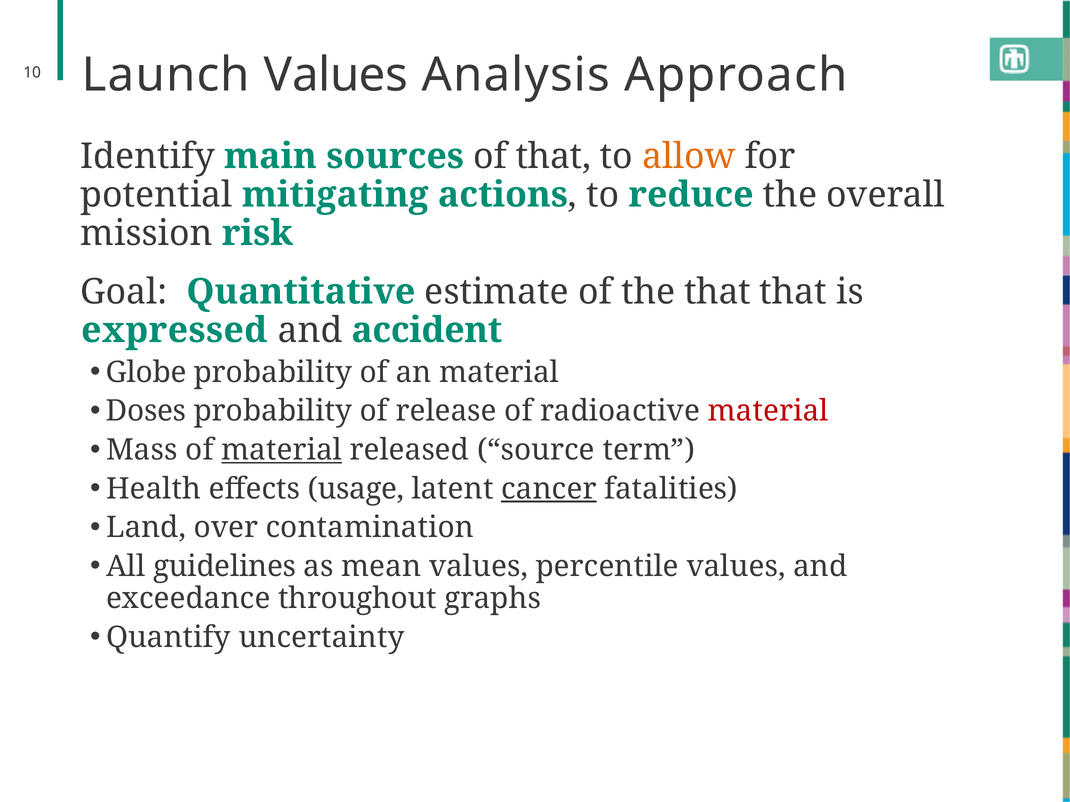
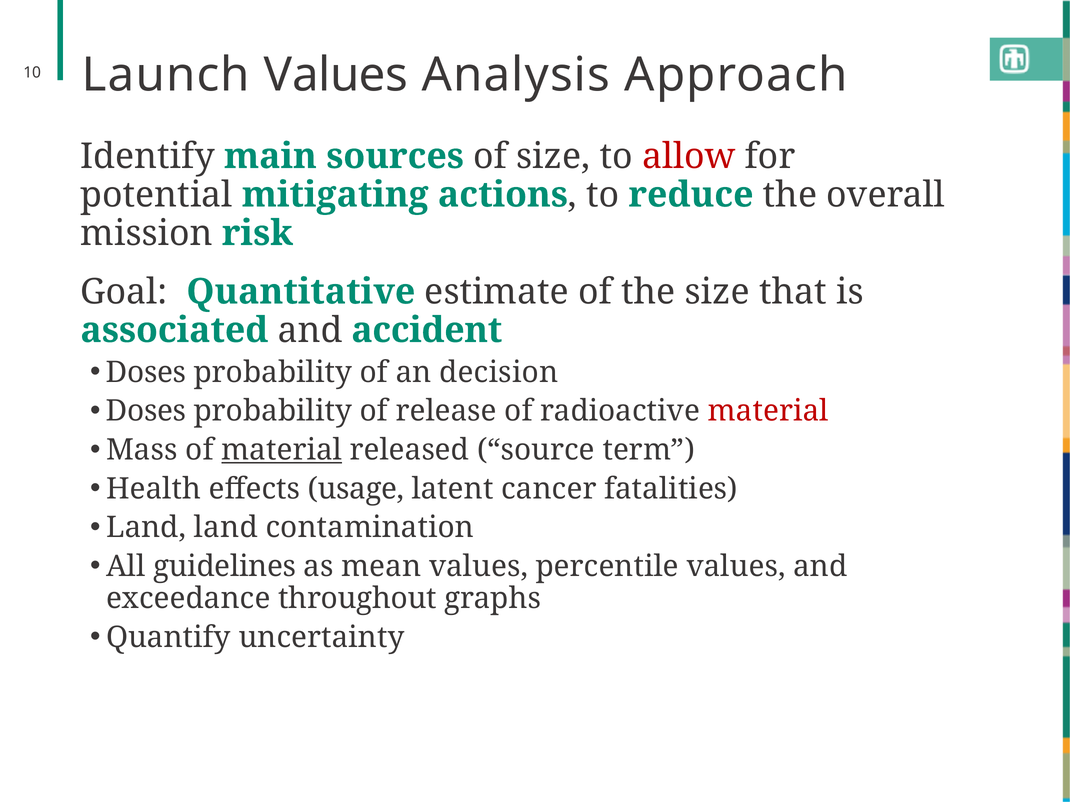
of that: that -> size
allow colour: orange -> red
the that: that -> size
expressed: expressed -> associated
Globe at (146, 373): Globe -> Doses
an material: material -> decision
cancer underline: present -> none
Land over: over -> land
